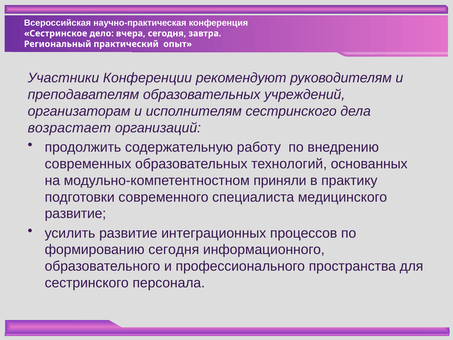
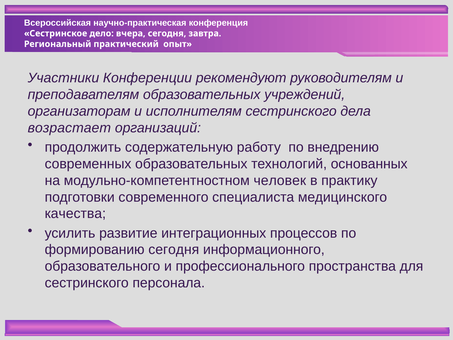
приняли: приняли -> человек
развитие at (75, 214): развитие -> качества
